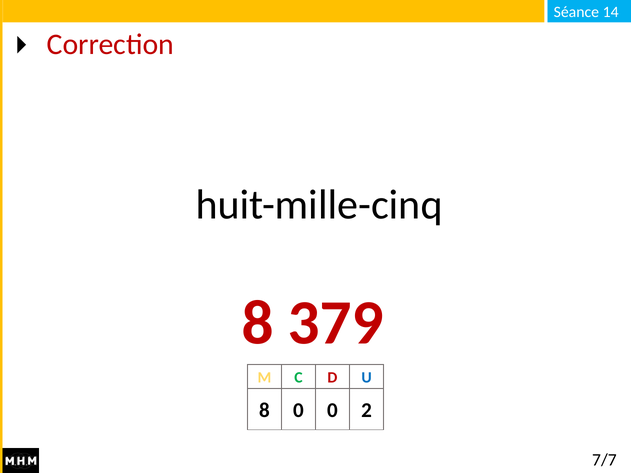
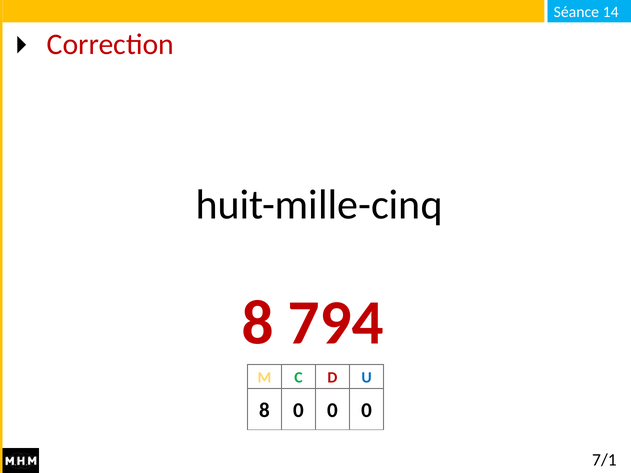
379: 379 -> 794
0 2: 2 -> 0
7/7: 7/7 -> 7/1
